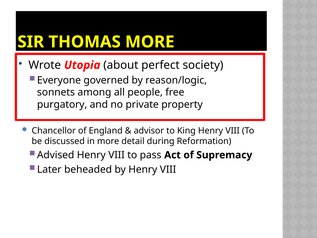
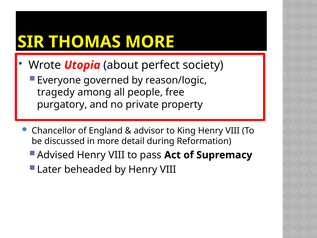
sonnets: sonnets -> tragedy
